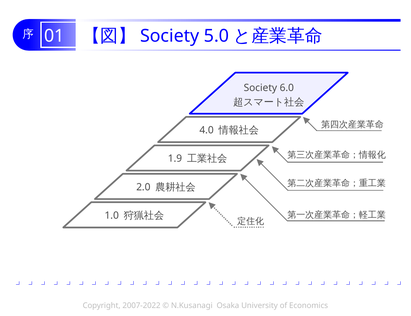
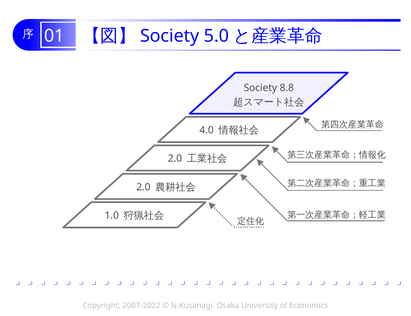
6.0: 6.0 -> 8.8
1.9 at (175, 159): 1.9 -> 2.0
